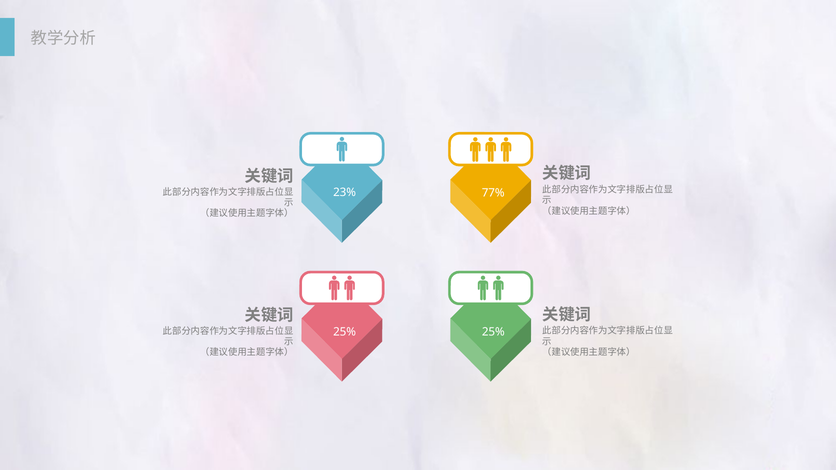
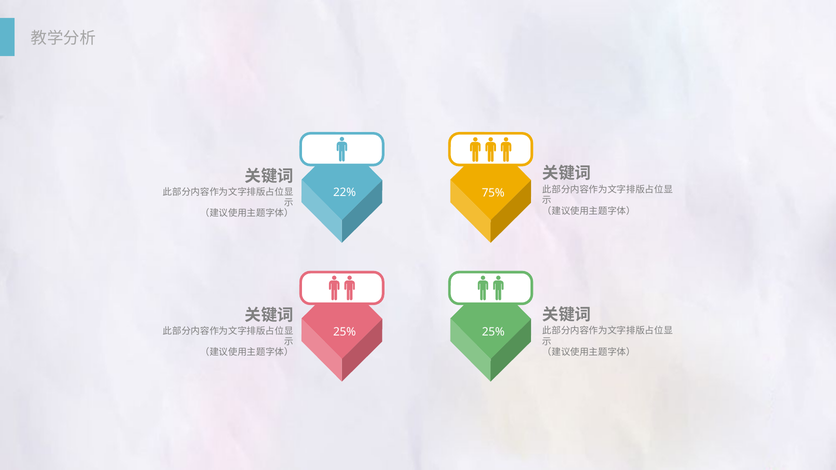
23%: 23% -> 22%
77%: 77% -> 75%
